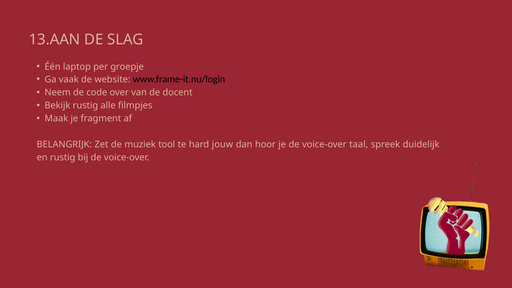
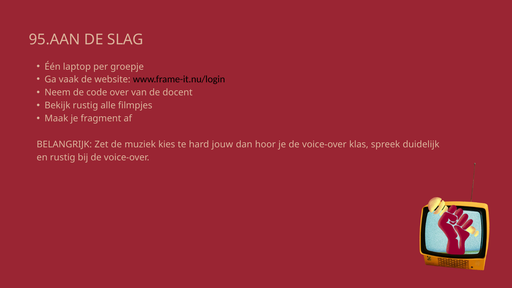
13.AAN: 13.AAN -> 95.AAN
tool: tool -> kies
taal: taal -> klas
